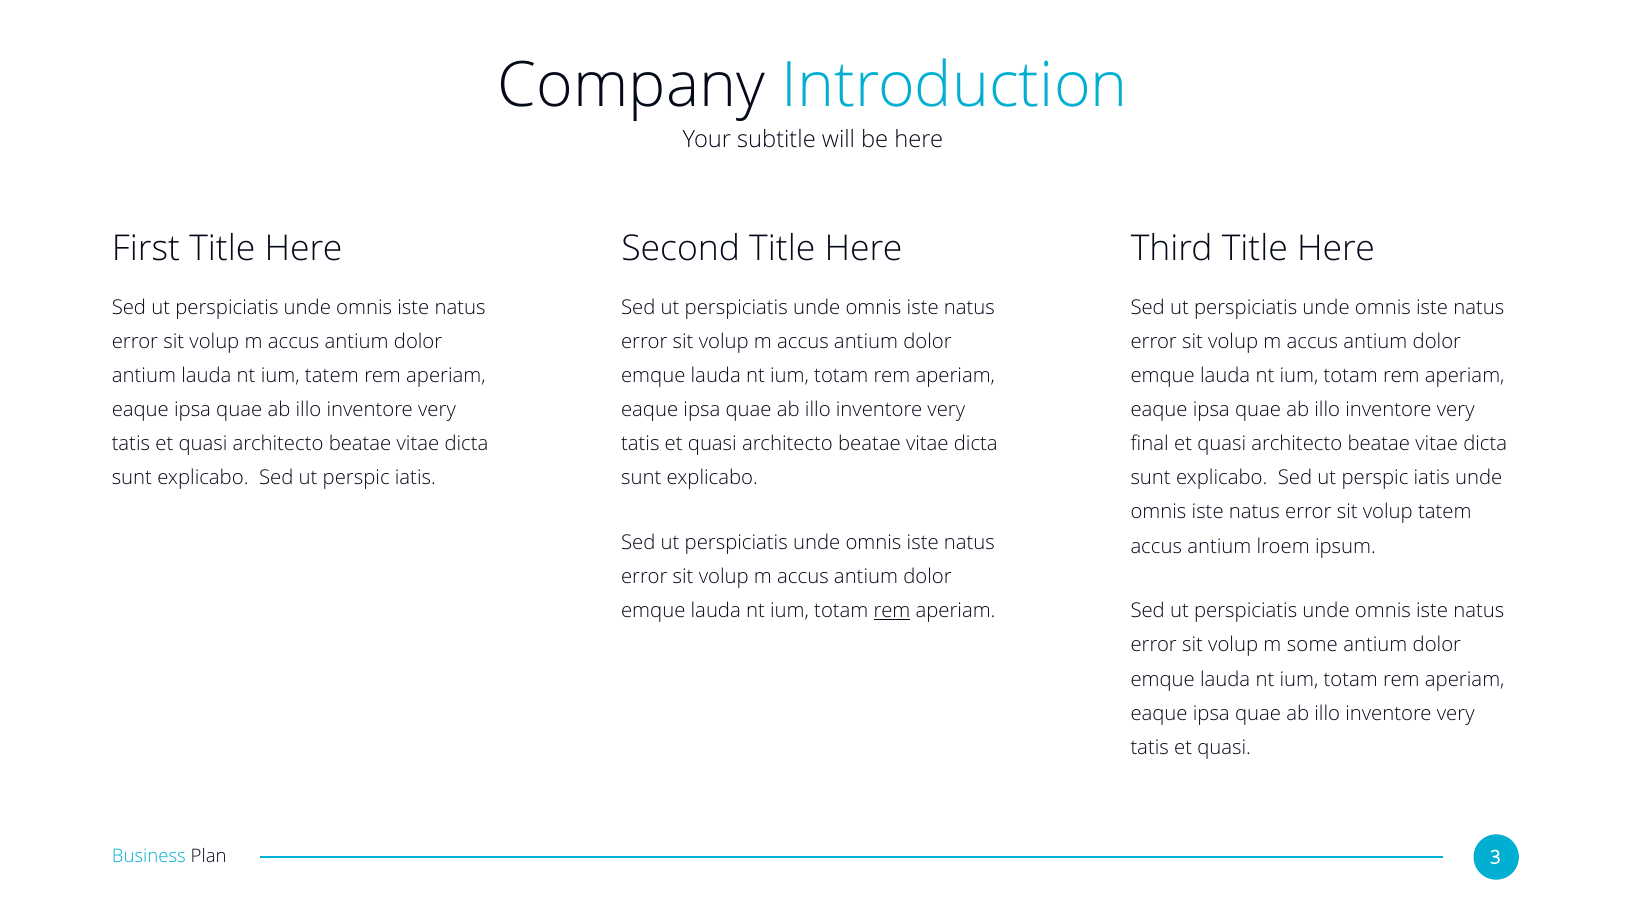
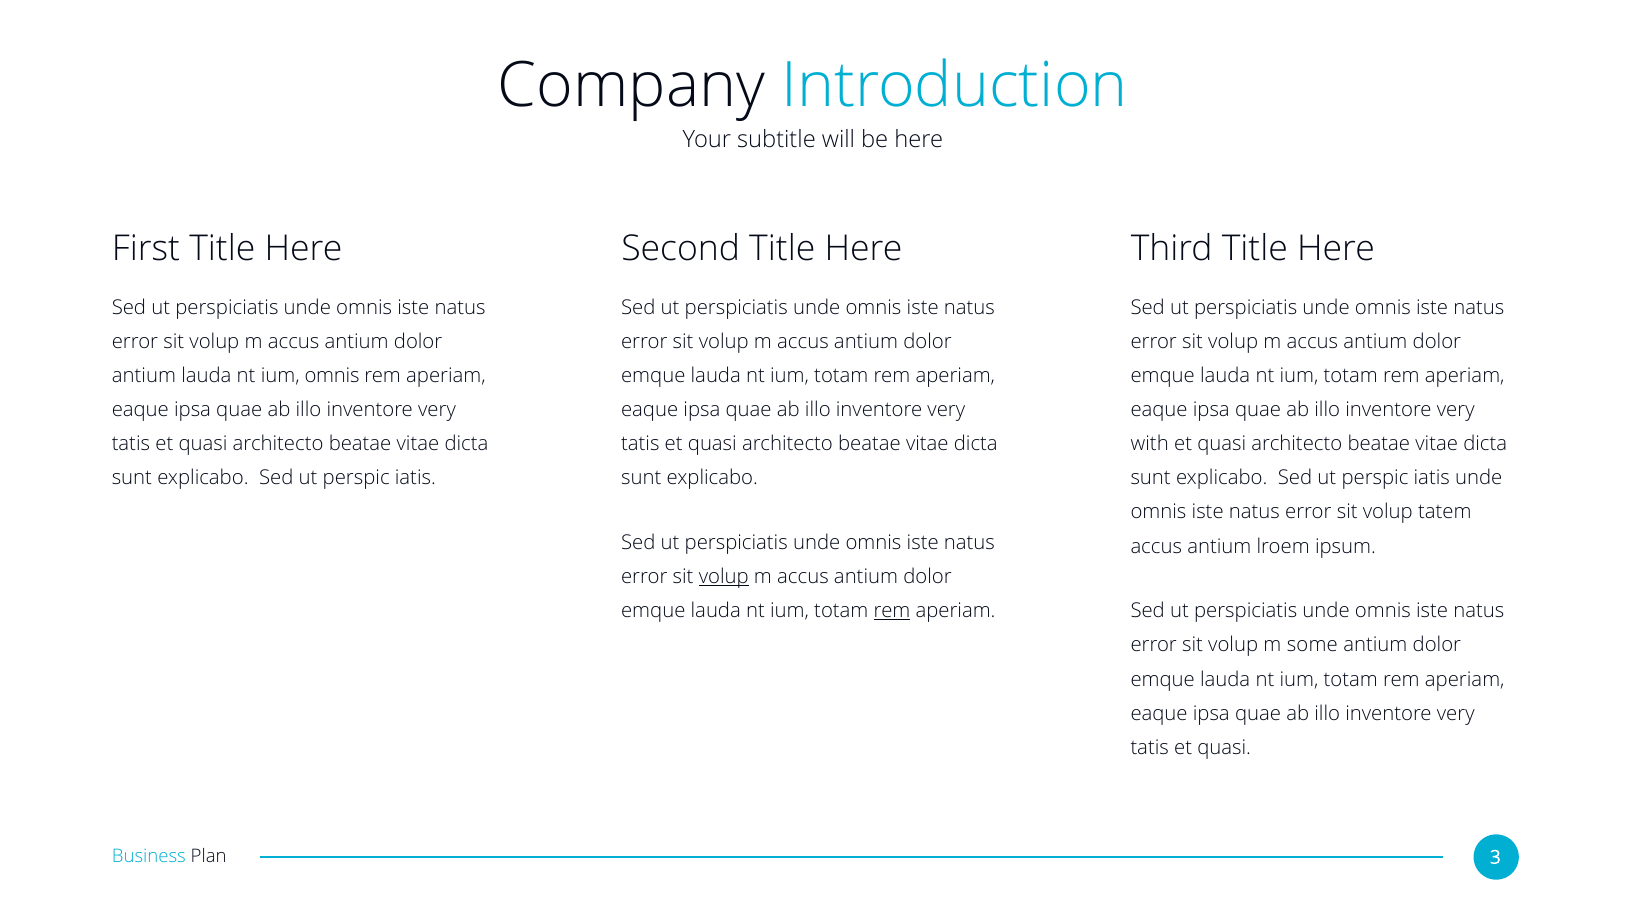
ium tatem: tatem -> omnis
final: final -> with
volup at (724, 577) underline: none -> present
